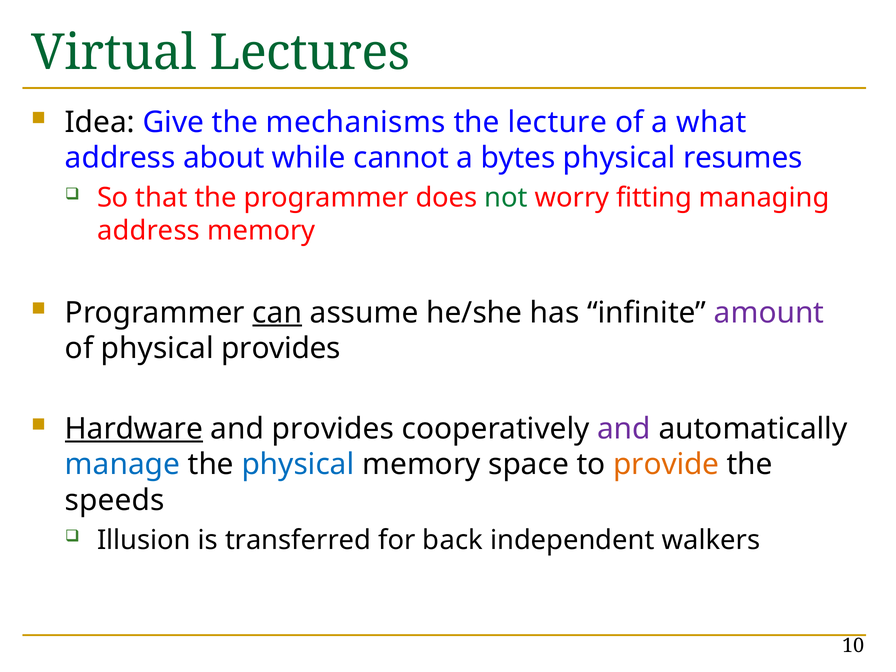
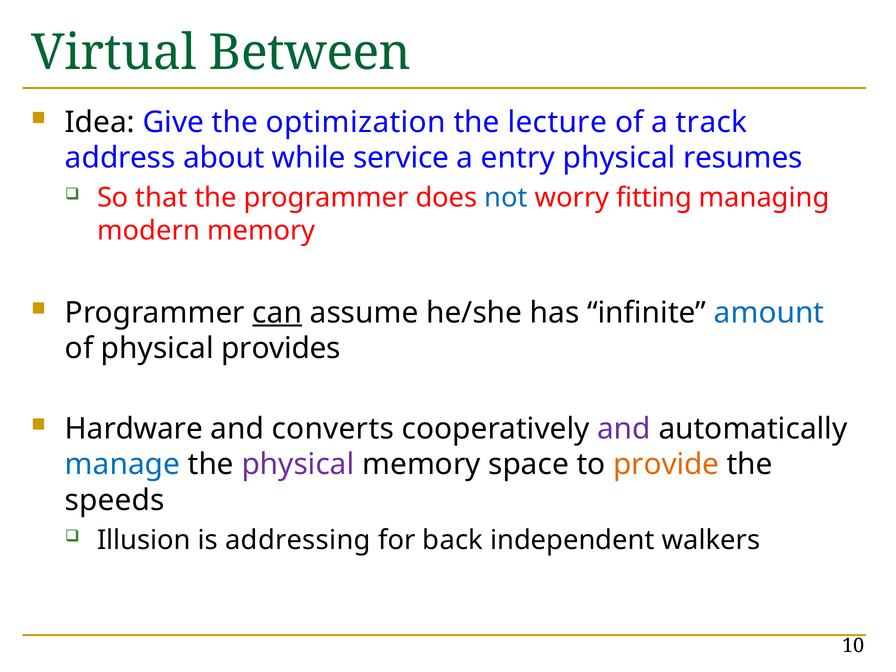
Lectures: Lectures -> Between
mechanisms: mechanisms -> optimization
what: what -> track
cannot: cannot -> service
bytes: bytes -> entry
not colour: green -> blue
address at (148, 230): address -> modern
amount colour: purple -> blue
Hardware underline: present -> none
and provides: provides -> converts
physical at (298, 465) colour: blue -> purple
transferred: transferred -> addressing
